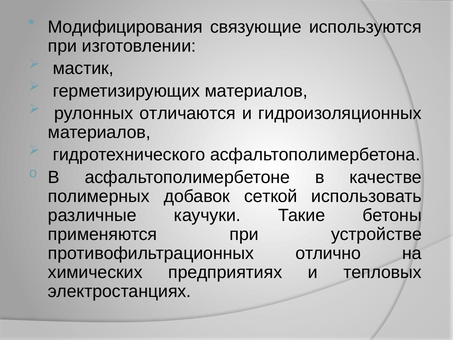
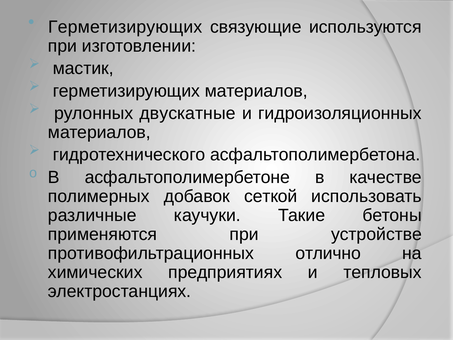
Модифицирования at (125, 27): Модифицирования -> Герметизирующих
отличаются: отличаются -> двускатные
